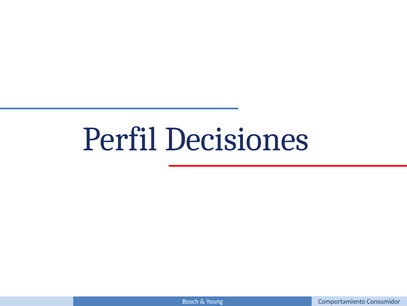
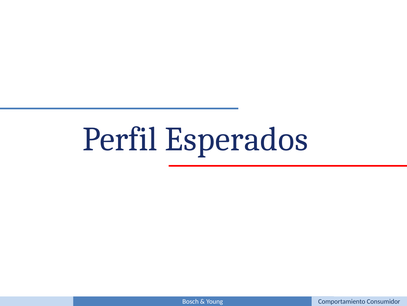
Decisiones: Decisiones -> Esperados
